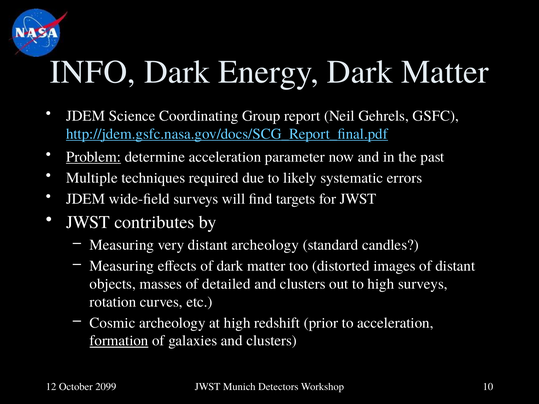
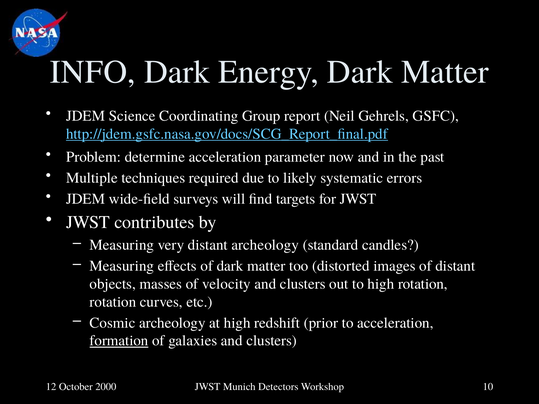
Problem underline: present -> none
detailed: detailed -> velocity
high surveys: surveys -> rotation
2099: 2099 -> 2000
